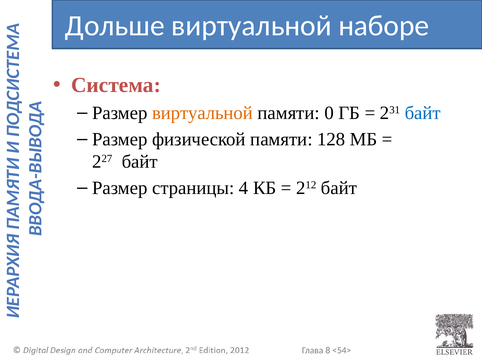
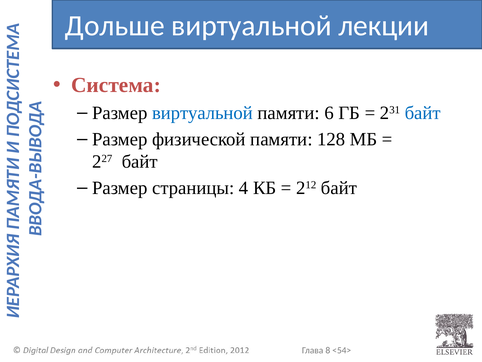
наборе: наборе -> лекции
виртуальной at (203, 113) colour: orange -> blue
0: 0 -> 6
